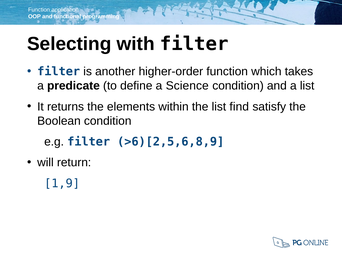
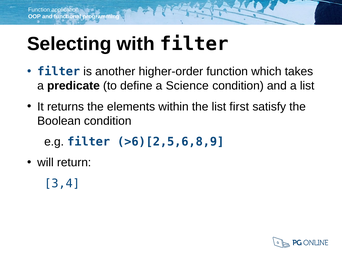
find: find -> first
1,9: 1,9 -> 3,4
